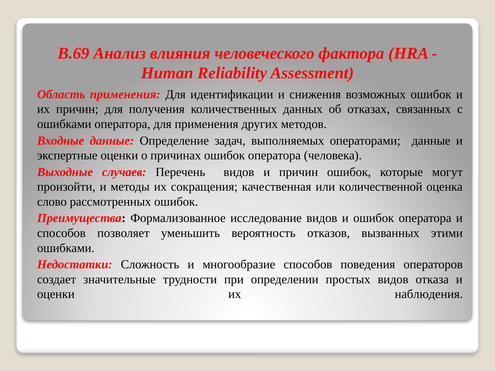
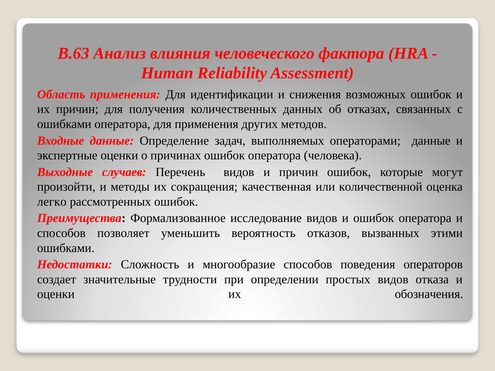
B.69: B.69 -> B.63
слово: слово -> легко
наблюдения: наблюдения -> обозначения
